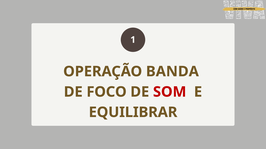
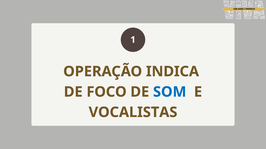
BANDA: BANDA -> INDICA
SOM colour: red -> blue
EQUILIBRAR: EQUILIBRAR -> VOCALISTAS
